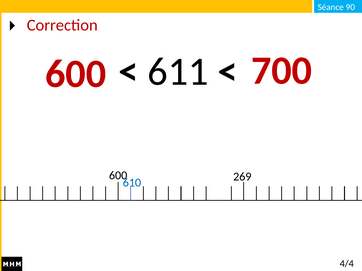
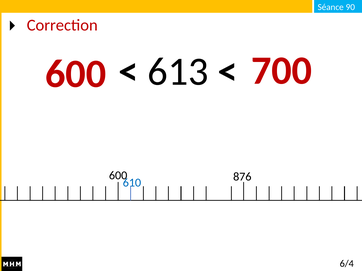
611: 611 -> 613
269: 269 -> 876
4/4: 4/4 -> 6/4
